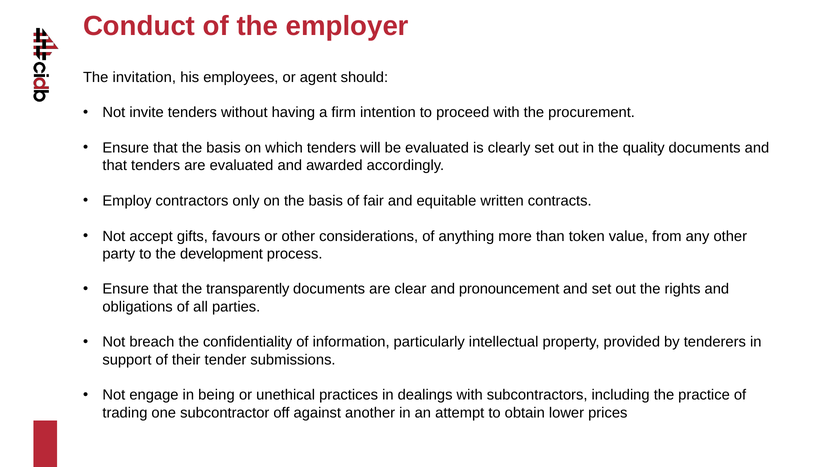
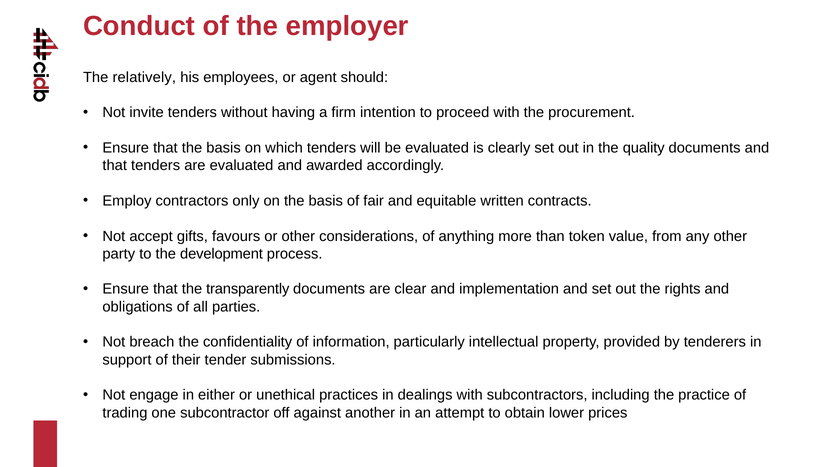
invitation: invitation -> relatively
pronouncement: pronouncement -> implementation
being: being -> either
